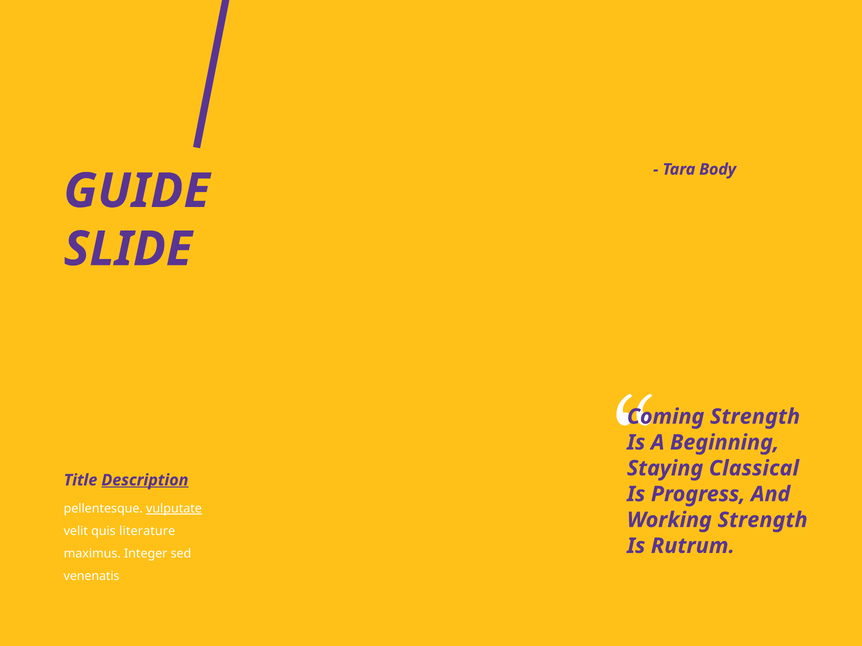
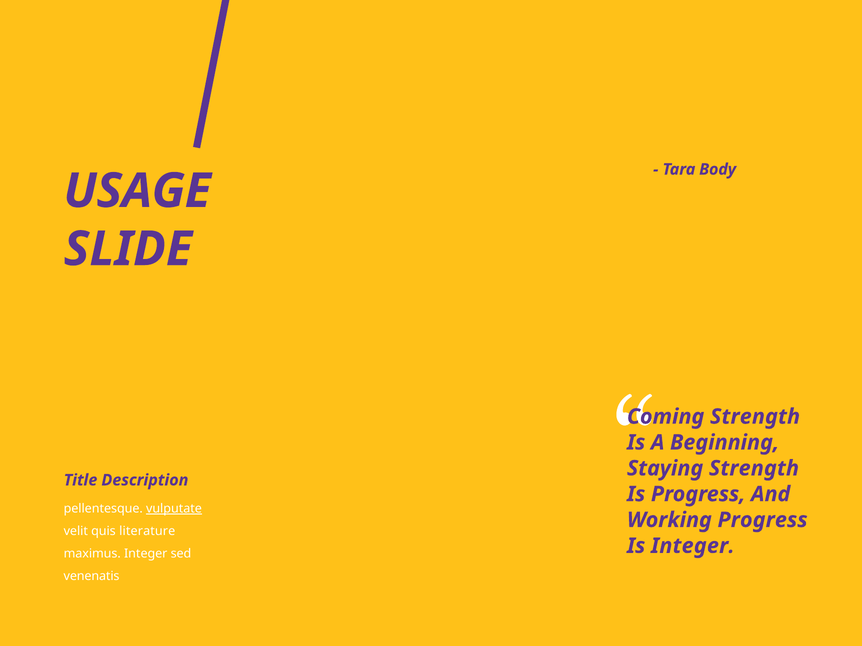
GUIDE: GUIDE -> USAGE
Staying Classical: Classical -> Strength
Description underline: present -> none
Working Strength: Strength -> Progress
Is Rutrum: Rutrum -> Integer
